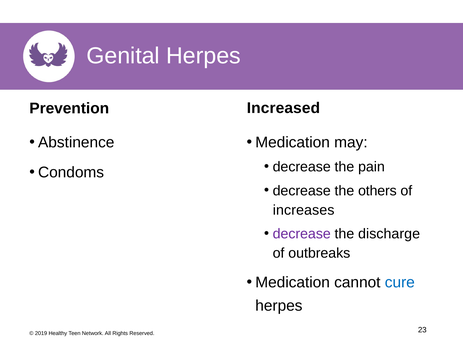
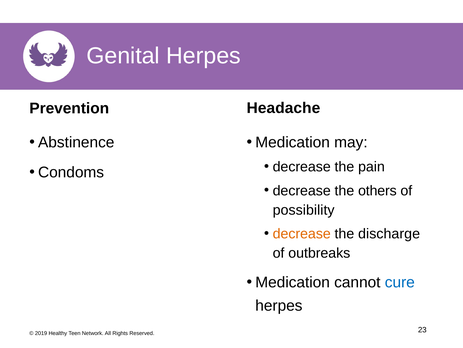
Increased: Increased -> Headache
increases: increases -> possibility
decrease at (302, 233) colour: purple -> orange
